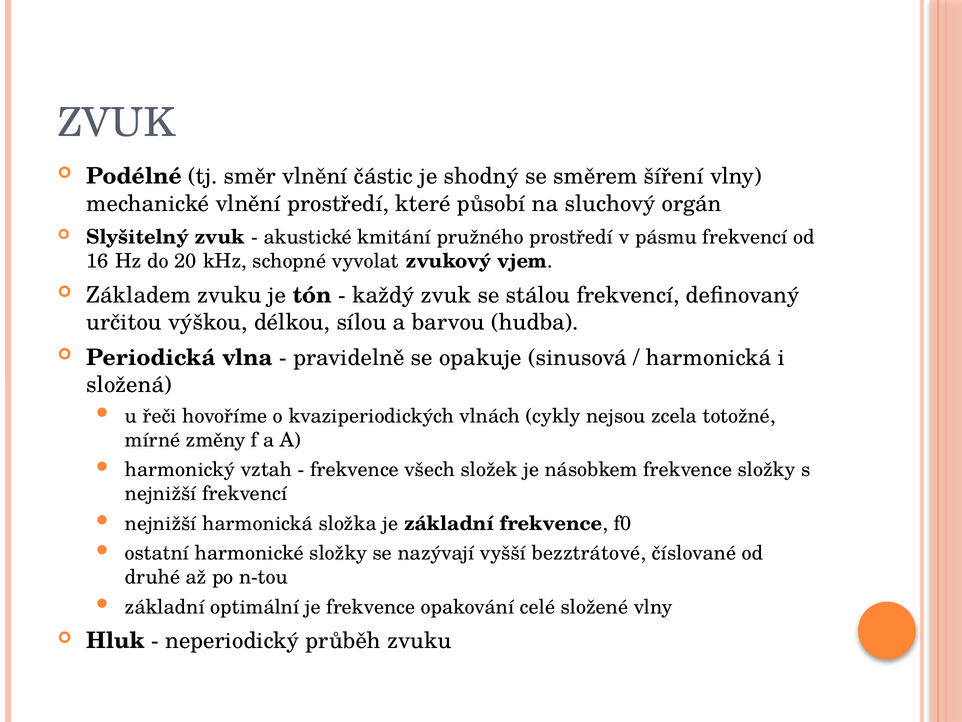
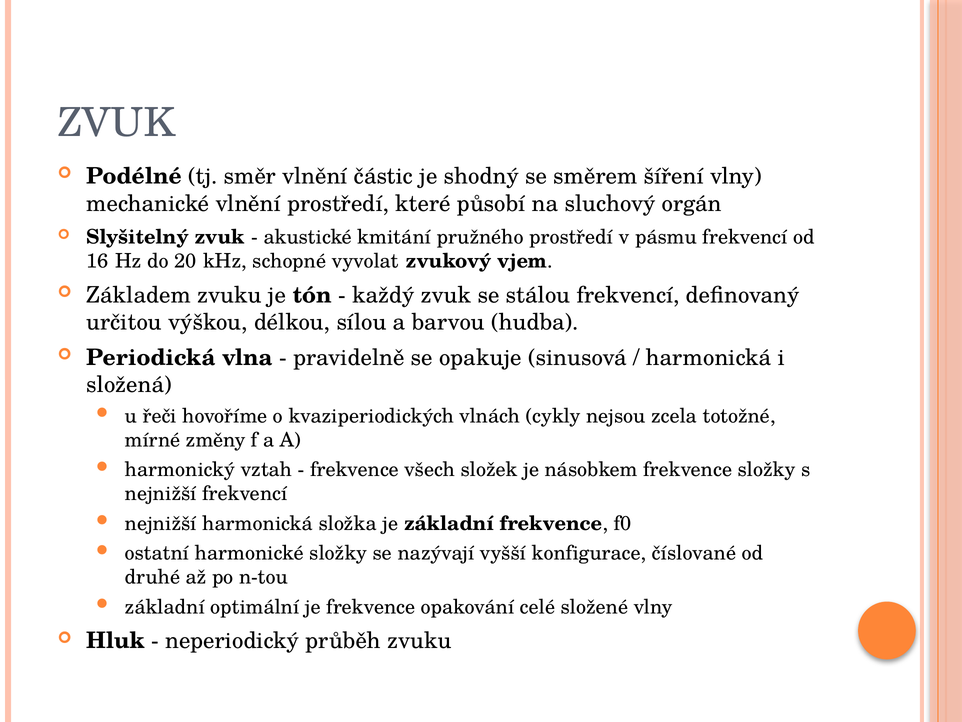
bezztrátové: bezztrátové -> konfigurace
